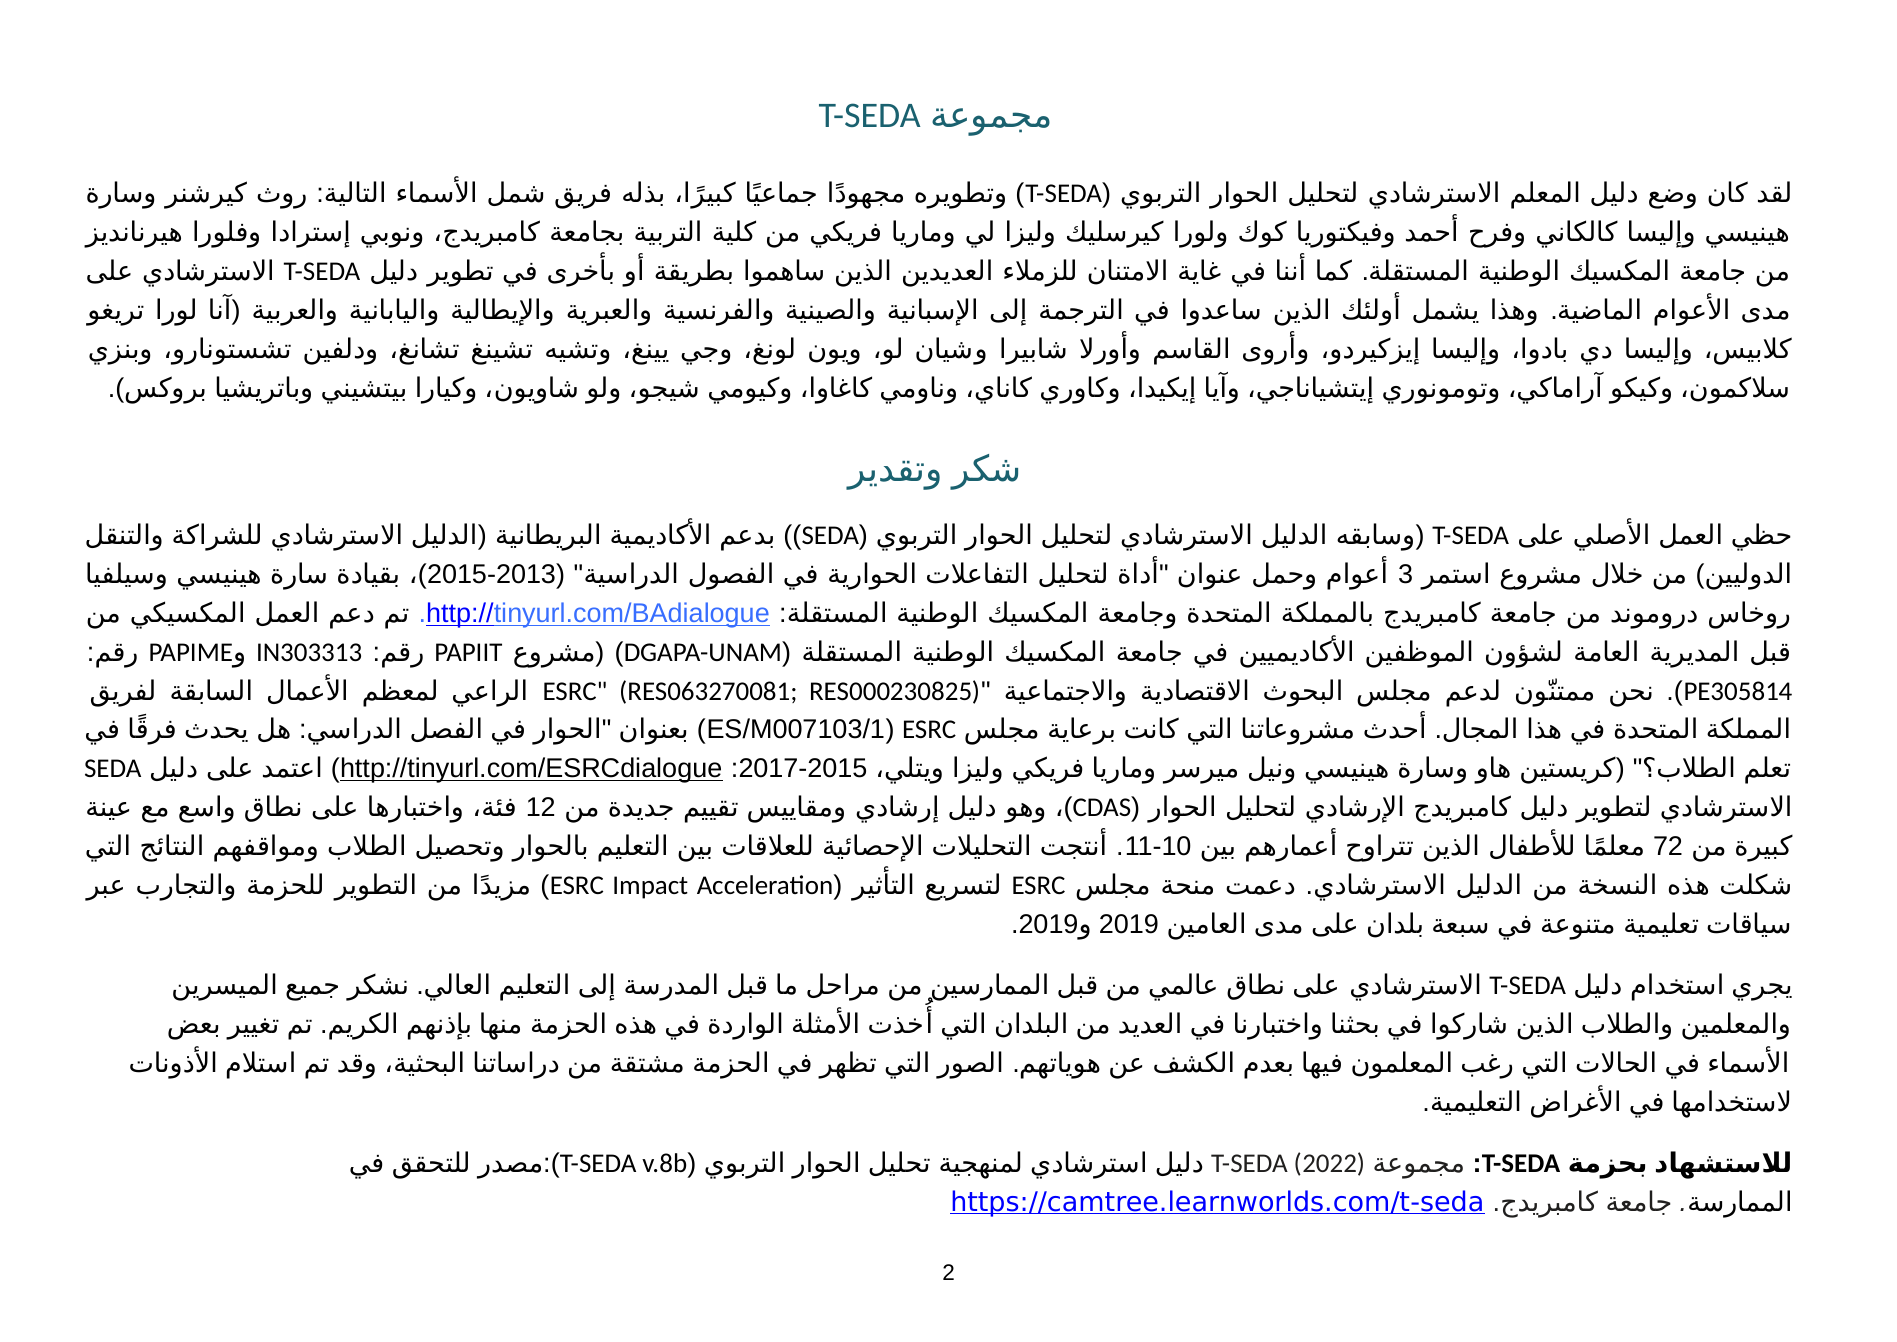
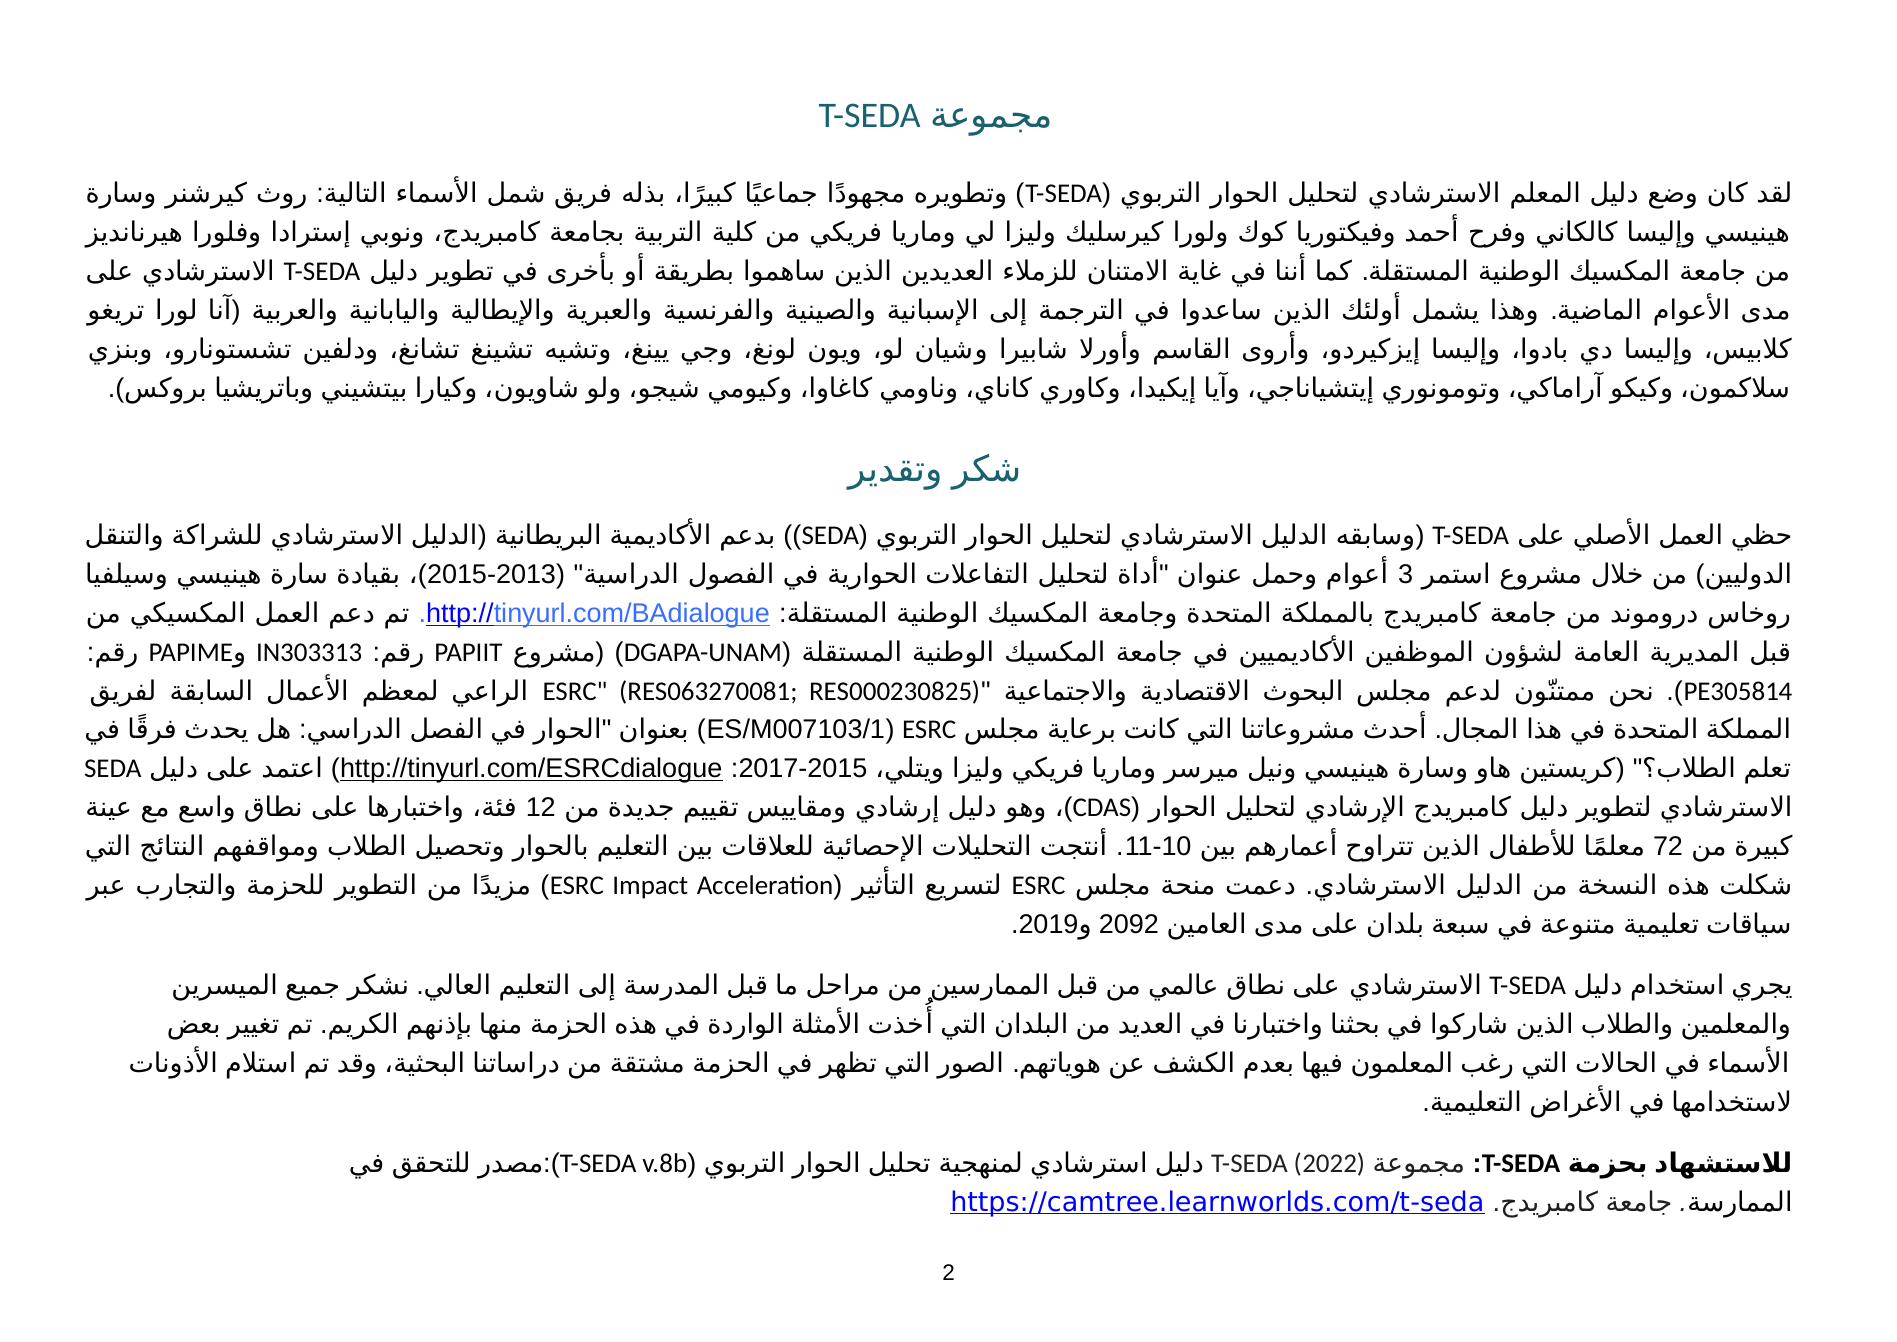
2019 at (1129, 924): 2019 -> 2092
